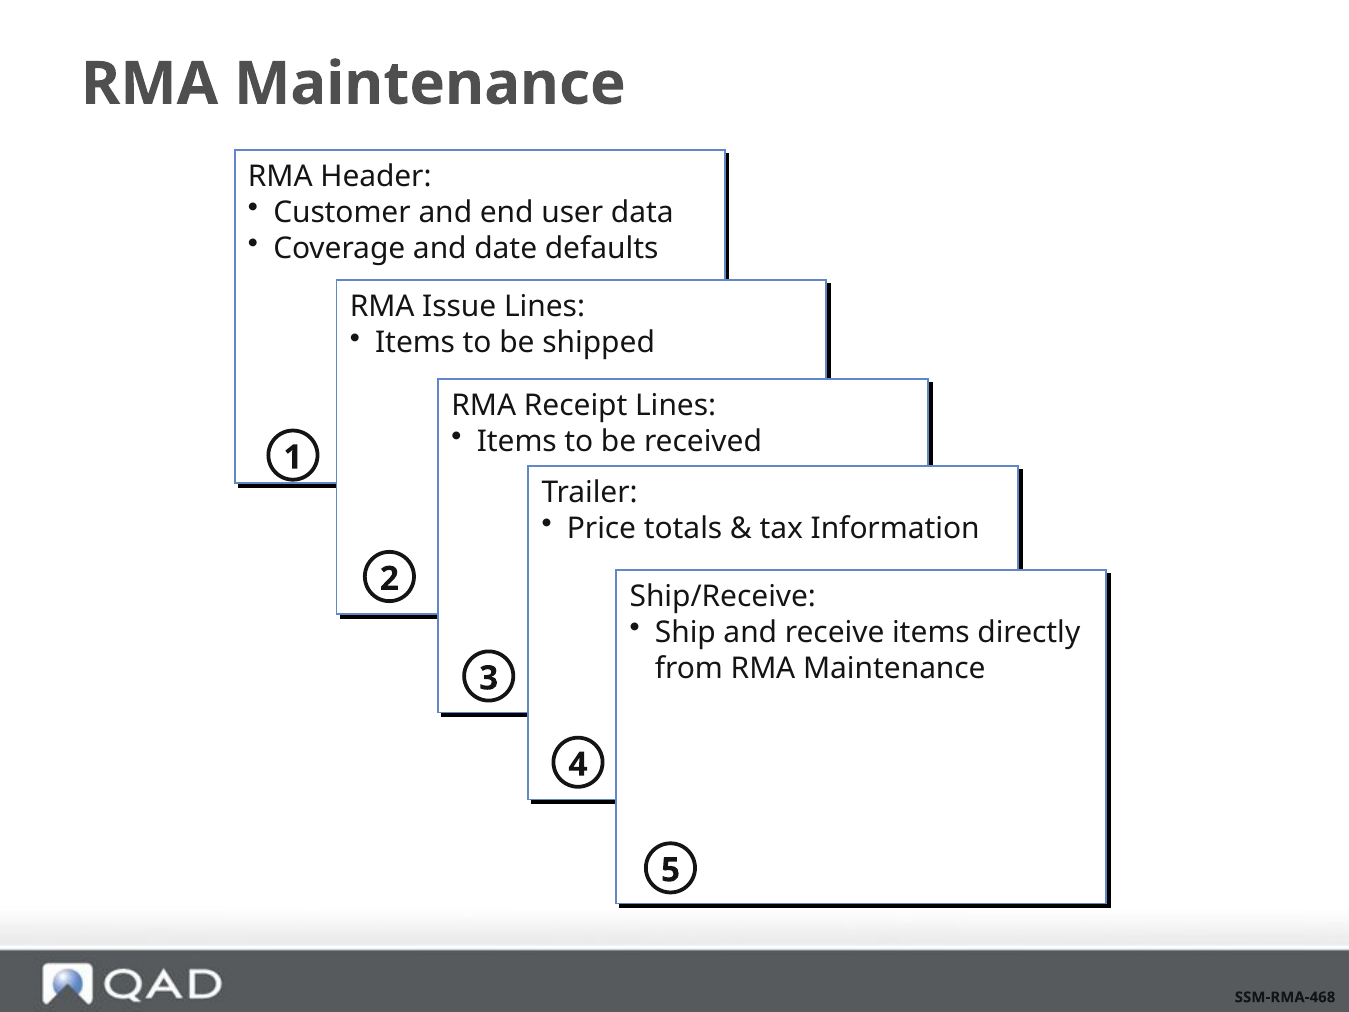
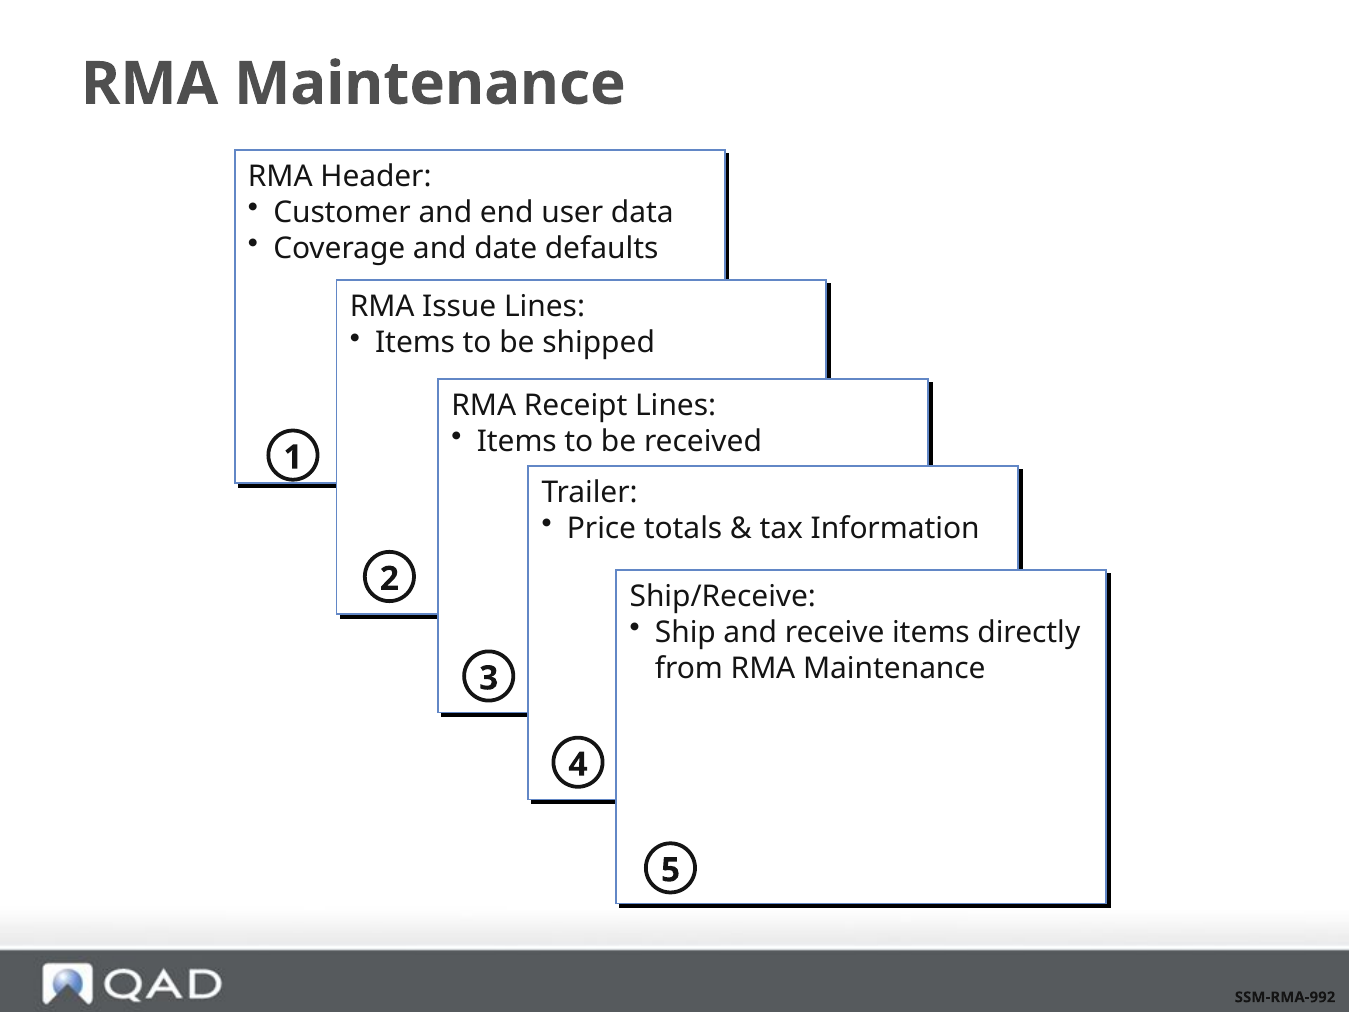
SSM-RMA-468: SSM-RMA-468 -> SSM-RMA-992
